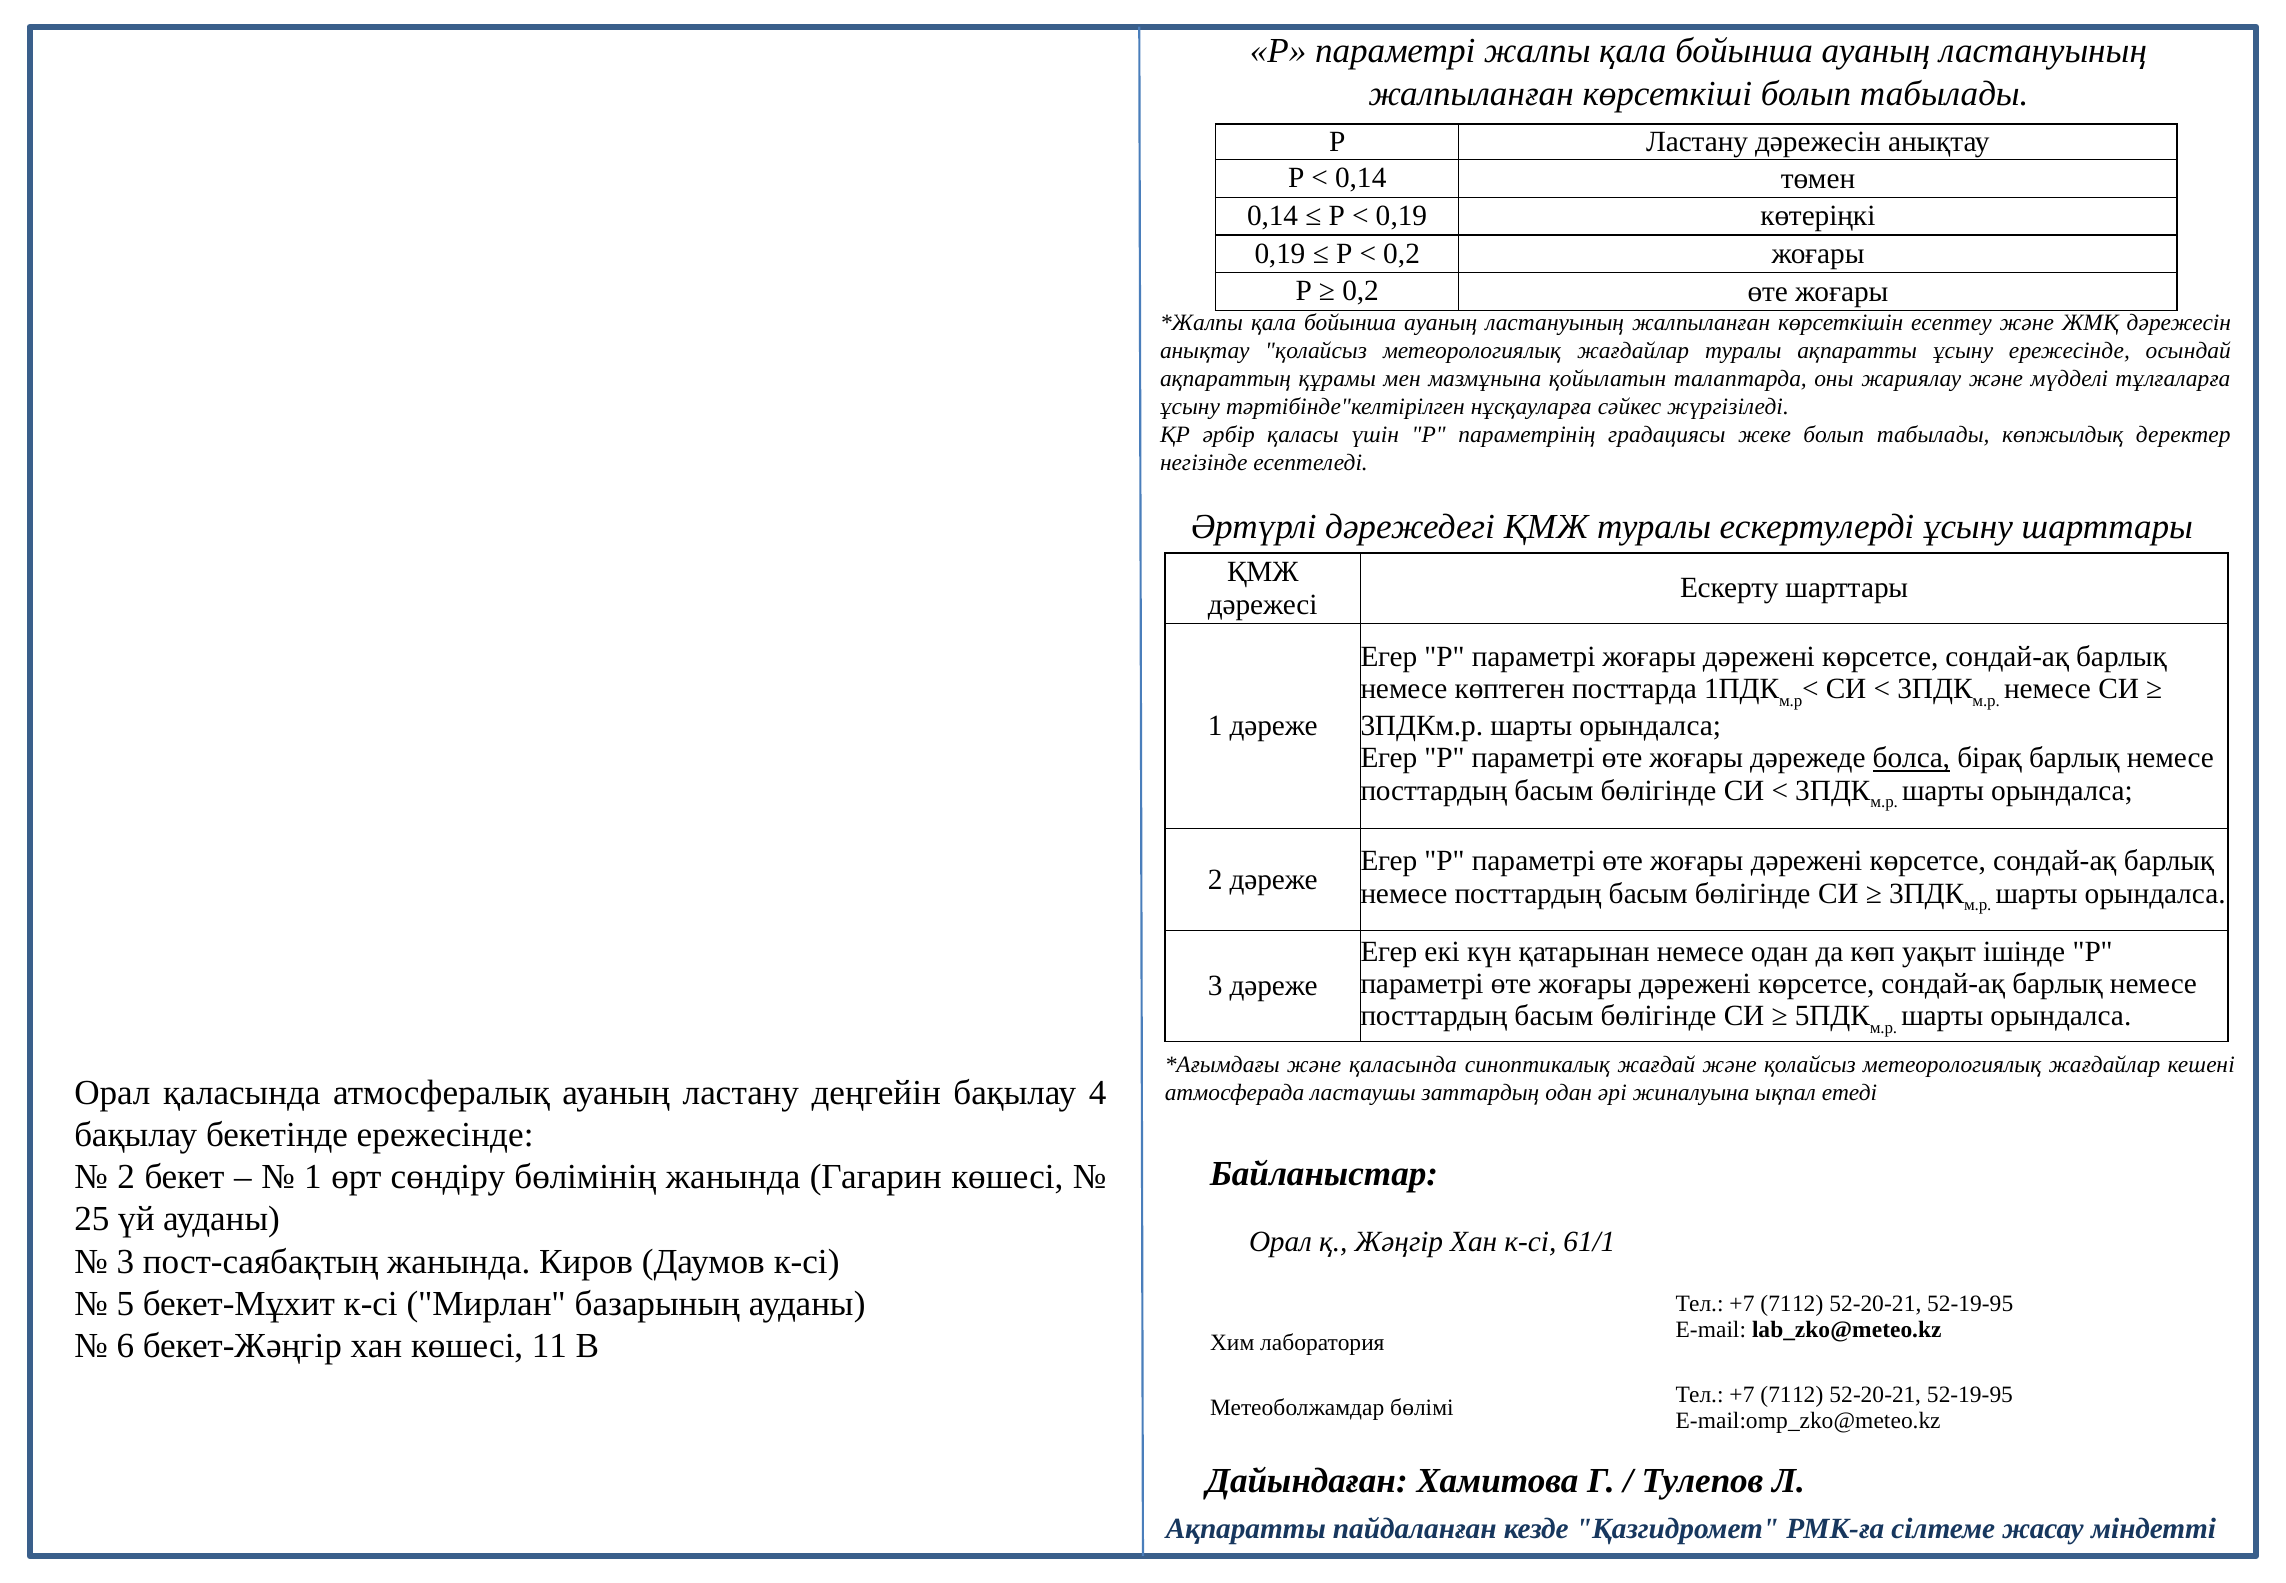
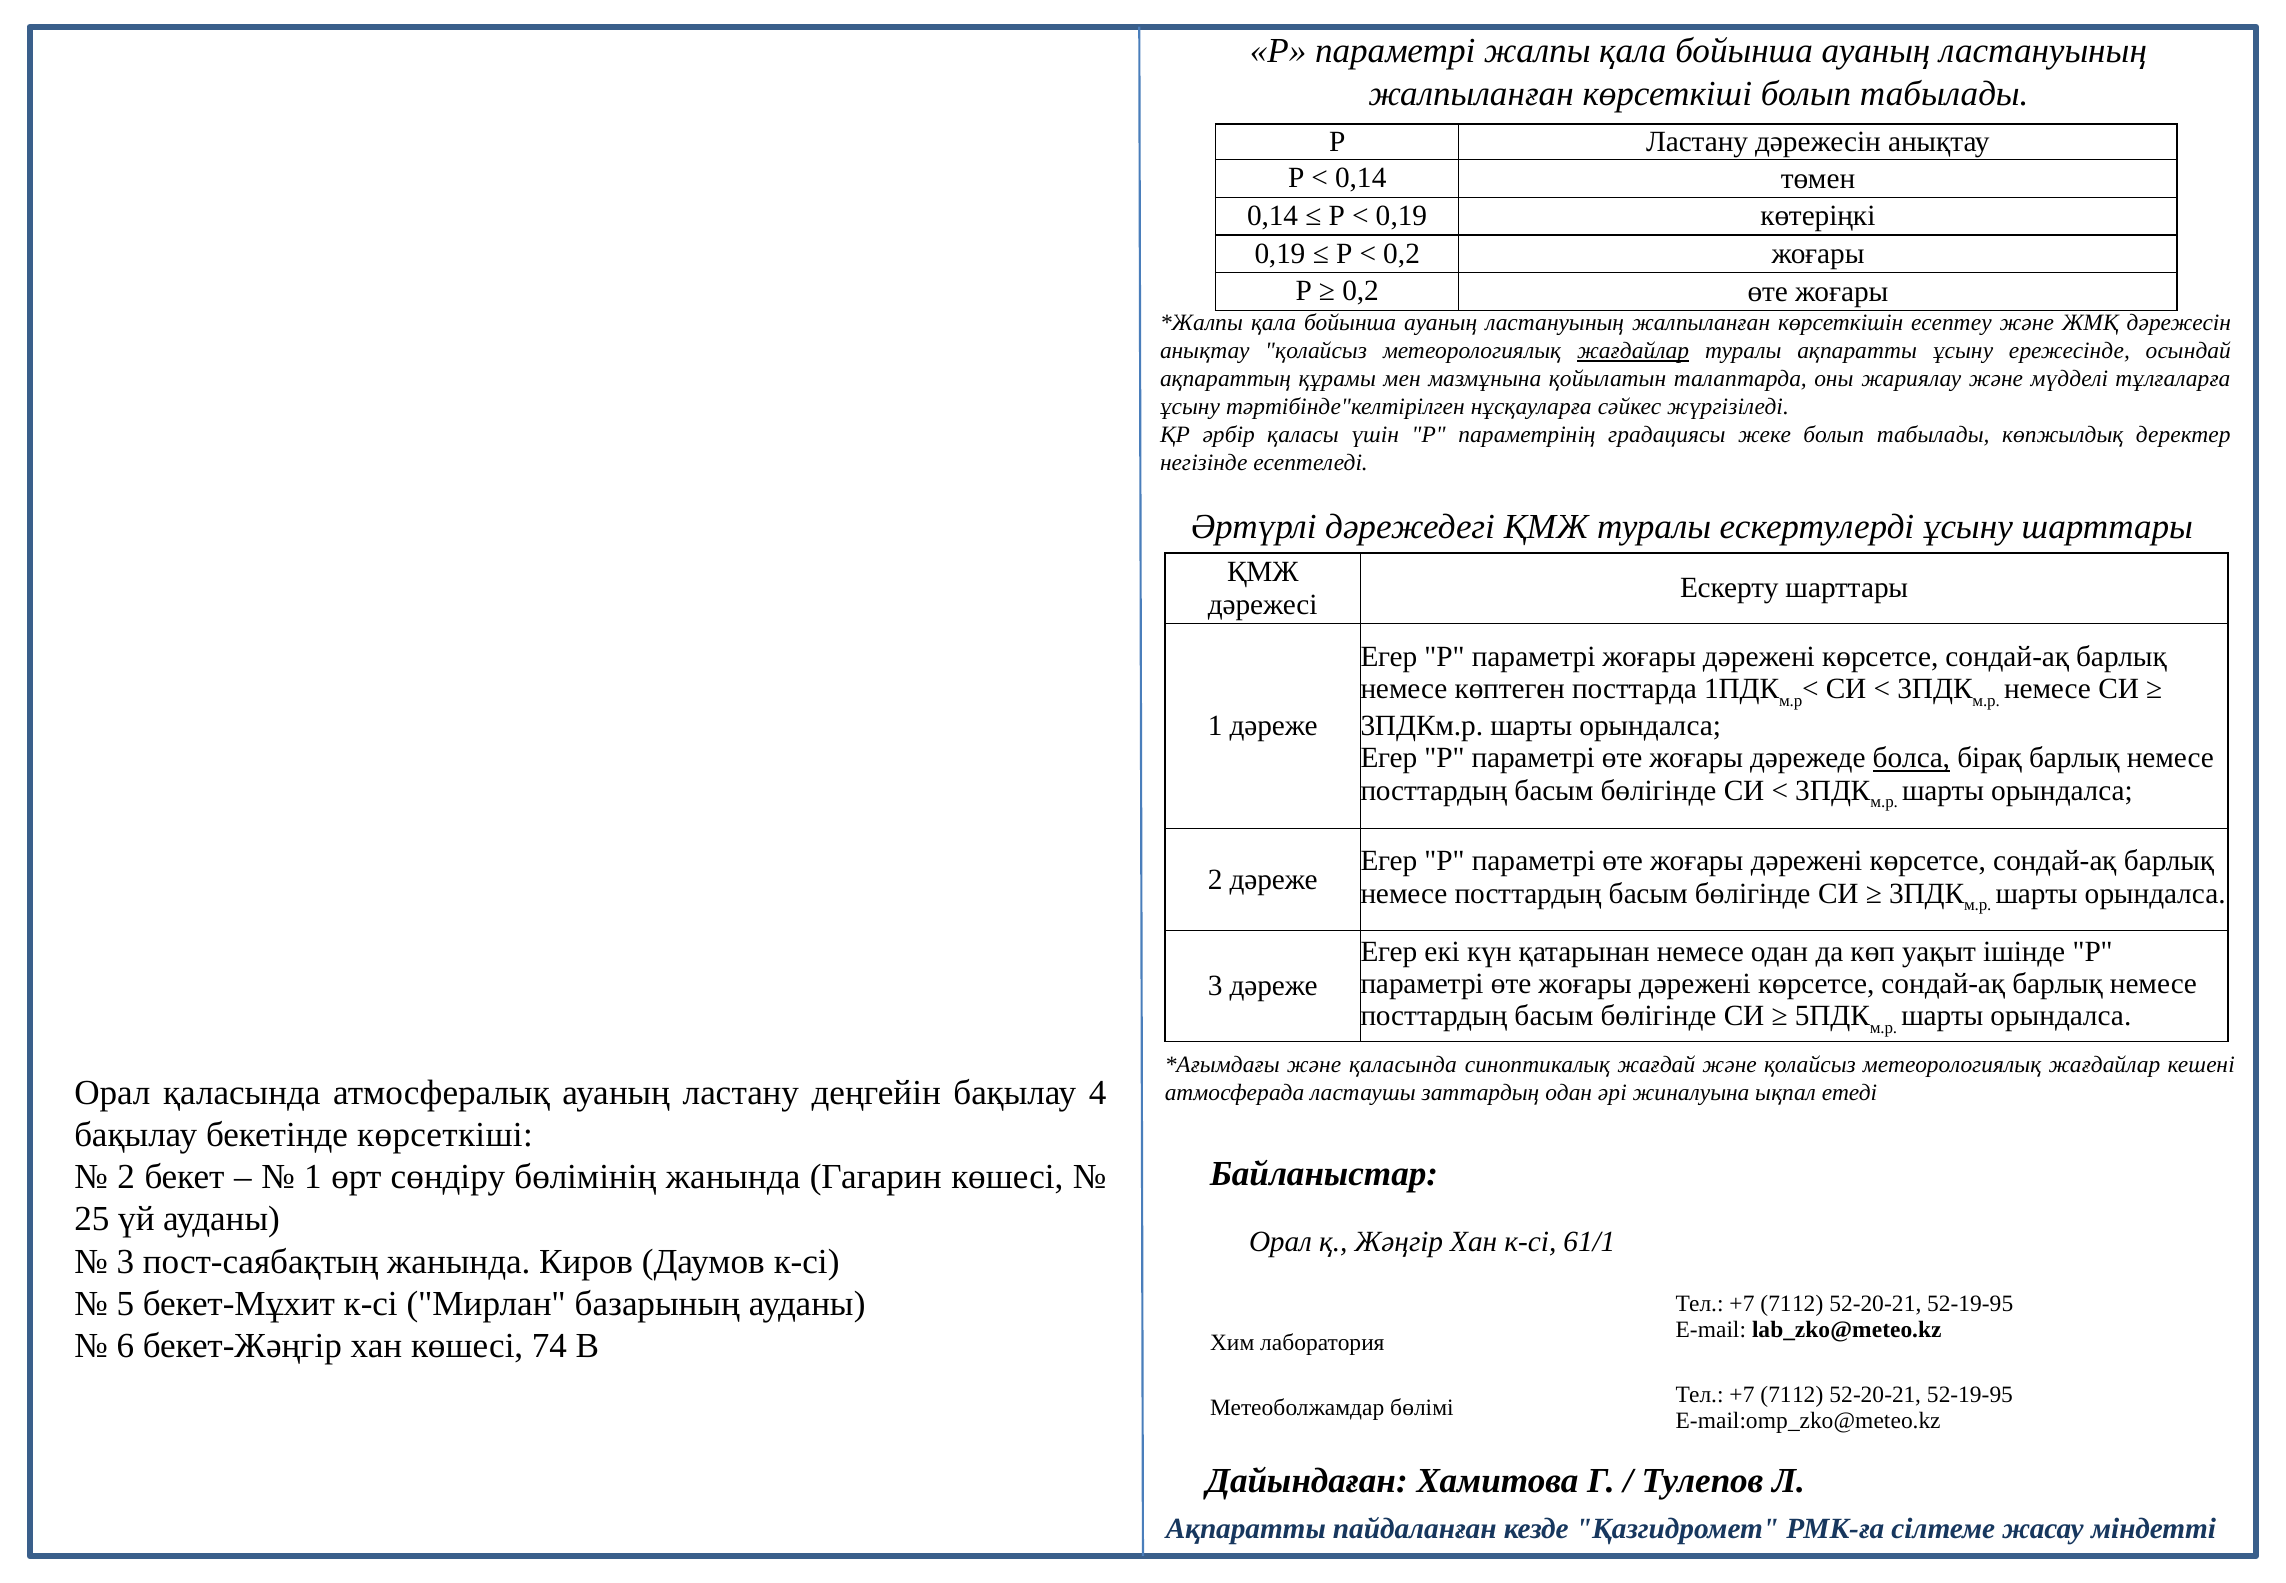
жағдайлар at (1633, 351) underline: none -> present
бекетінде ережесінде: ережесінде -> көрсеткіші
11: 11 -> 74
